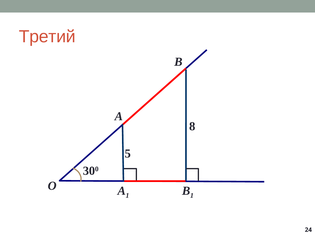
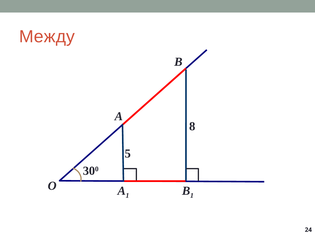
Третий: Третий -> Между
